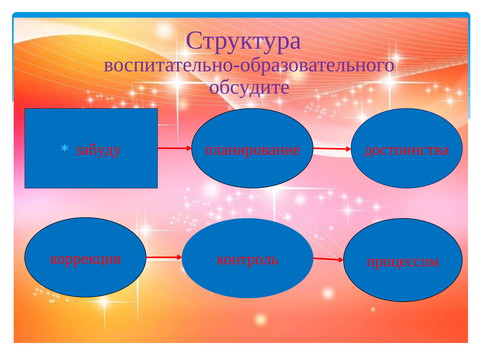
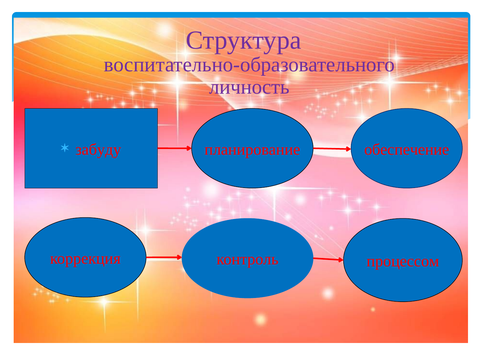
обсудите: обсудите -> личность
достоинства: достоинства -> обеспечение
